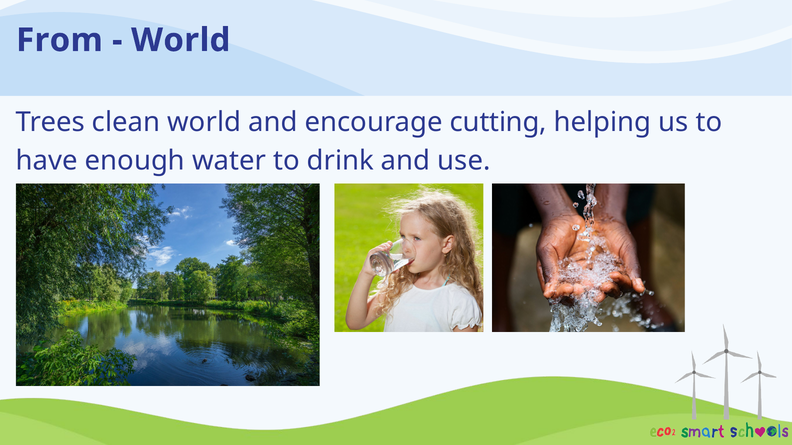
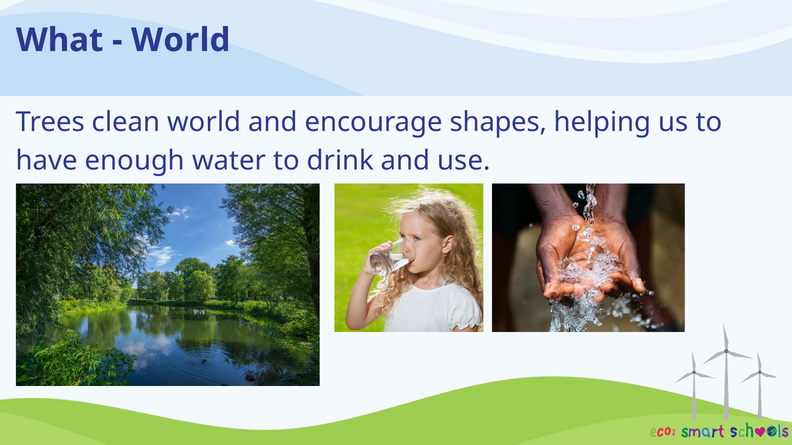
From: From -> What
cutting: cutting -> shapes
